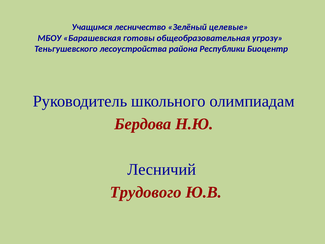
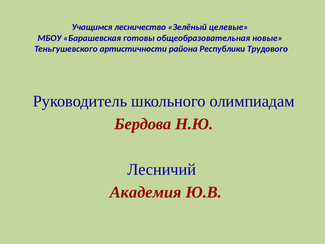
угрозу: угрозу -> новые
лесоустройства: лесоустройства -> артистичности
Биоцентр: Биоцентр -> Трудового
Трудового: Трудового -> Академия
